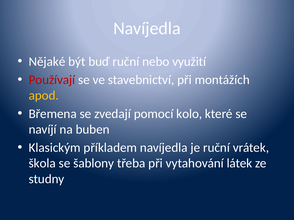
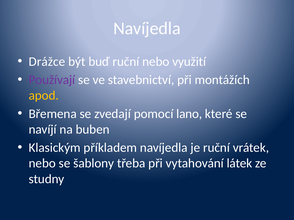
Nějaké: Nějaké -> Drážce
Používají colour: red -> purple
kolo: kolo -> lano
škola at (42, 164): škola -> nebo
